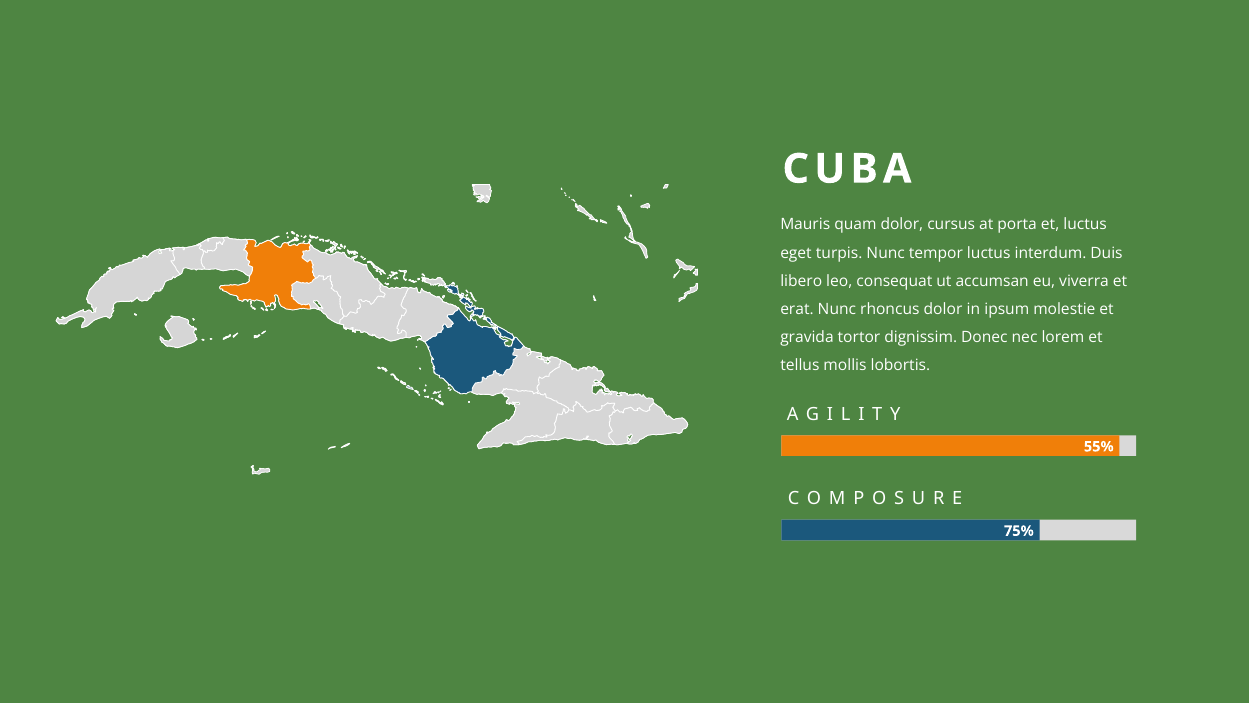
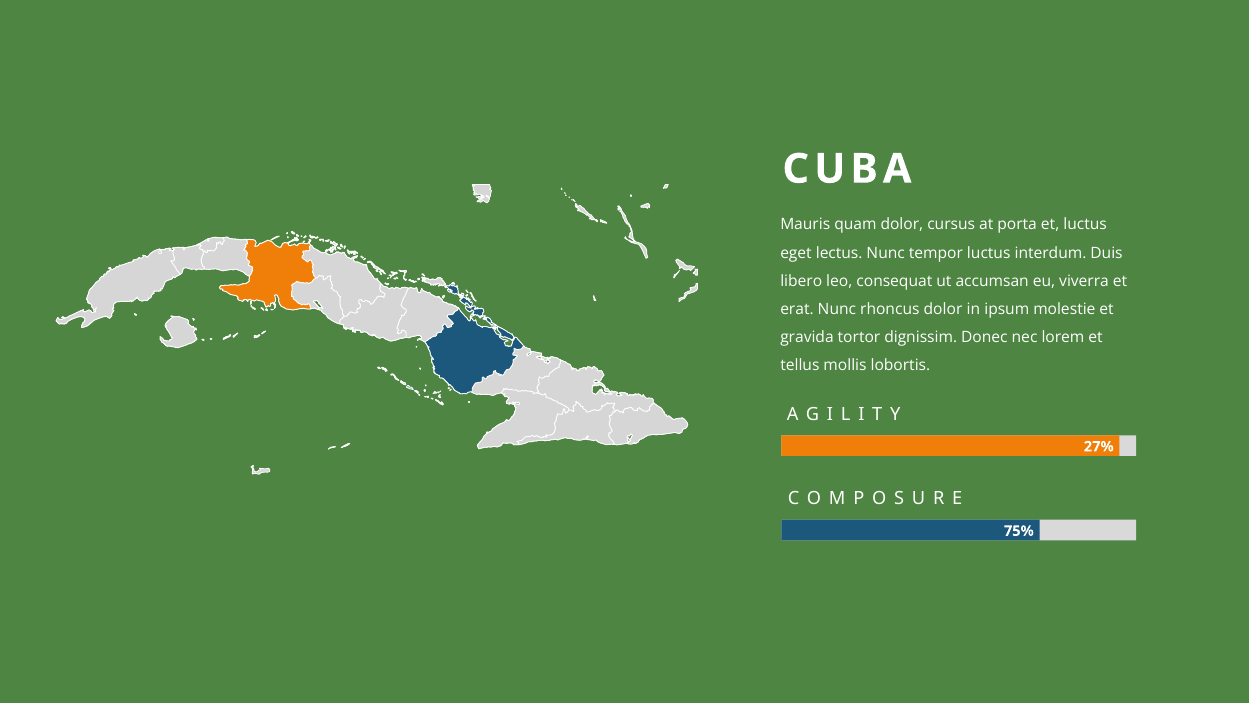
turpis: turpis -> lectus
55%: 55% -> 27%
